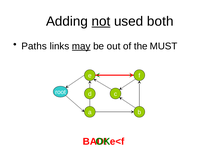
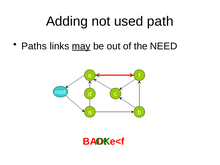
not underline: present -> none
both: both -> path
MUST: MUST -> NEED
